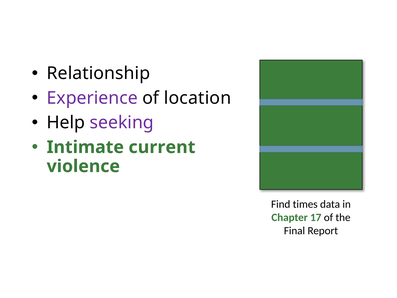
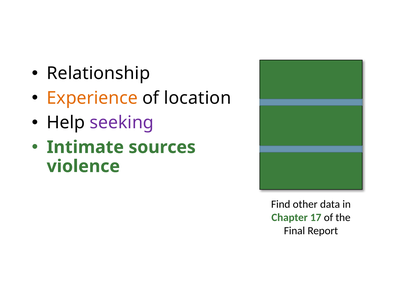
Experience colour: purple -> orange
current: current -> sources
times: times -> other
